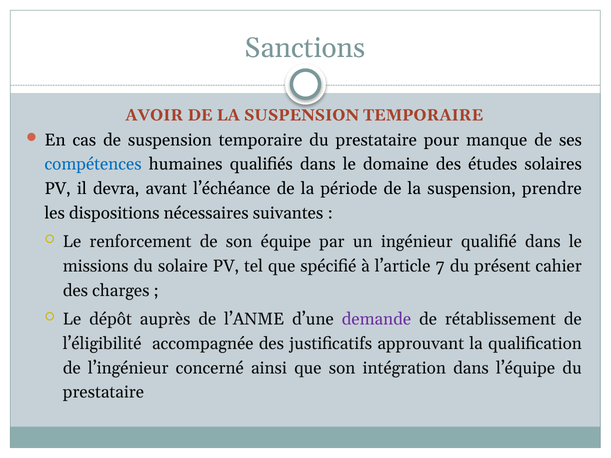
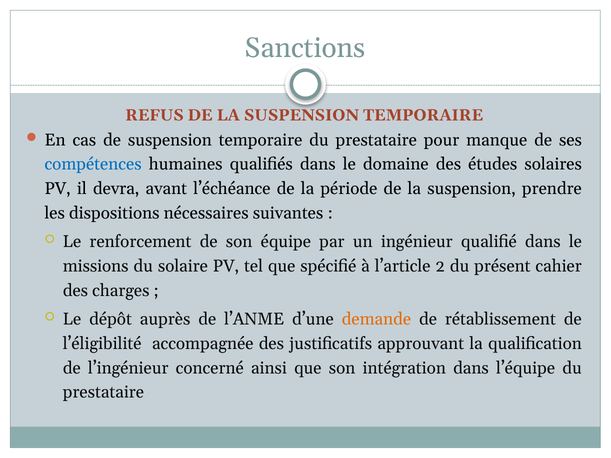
AVOIR: AVOIR -> REFUS
7: 7 -> 2
demande colour: purple -> orange
